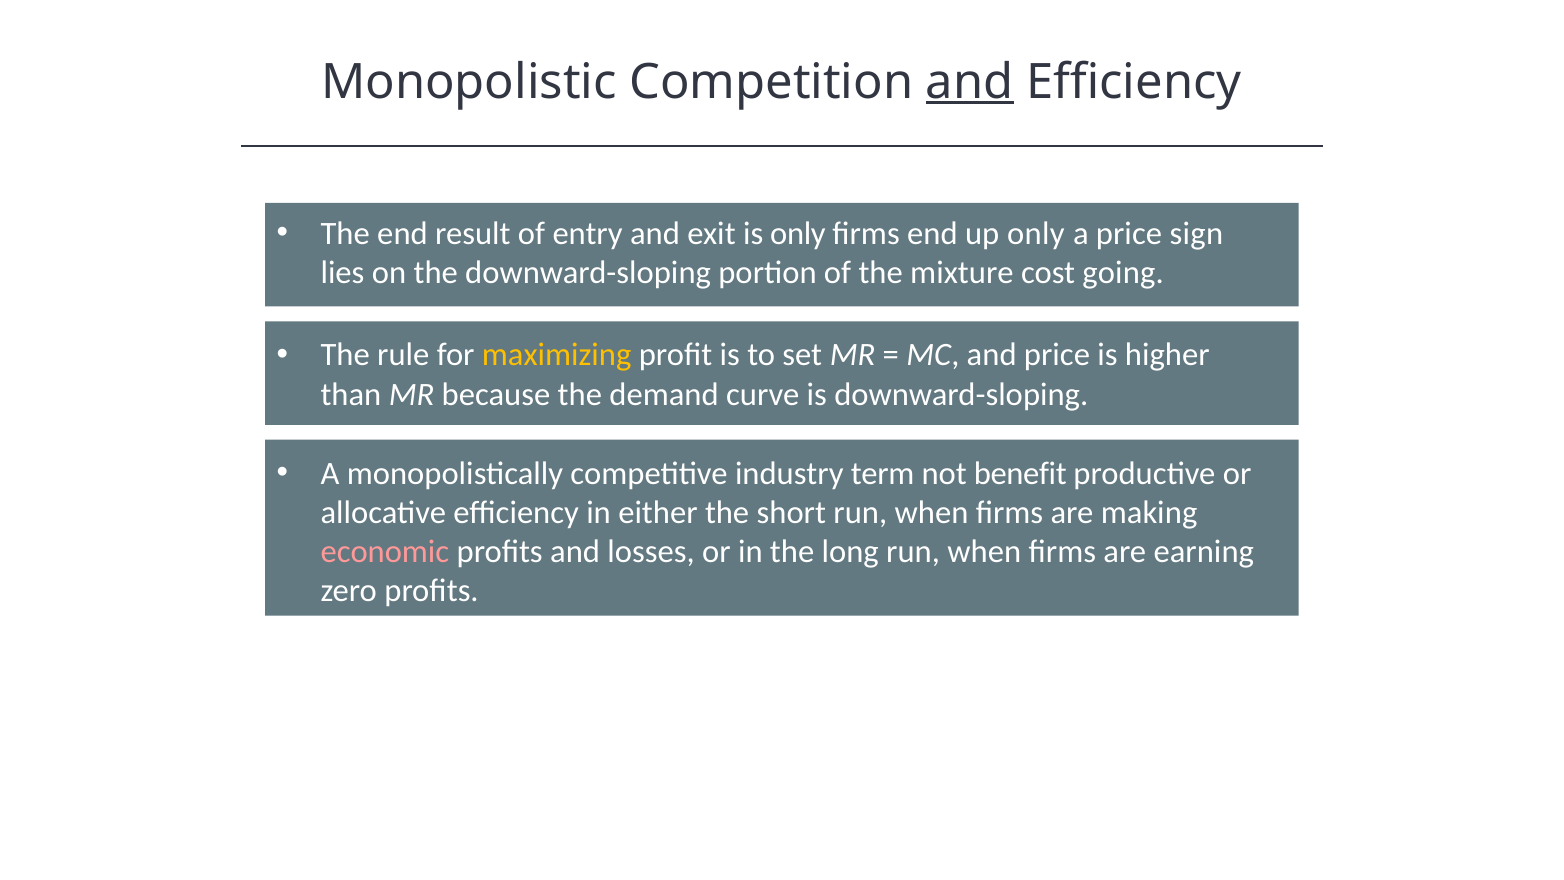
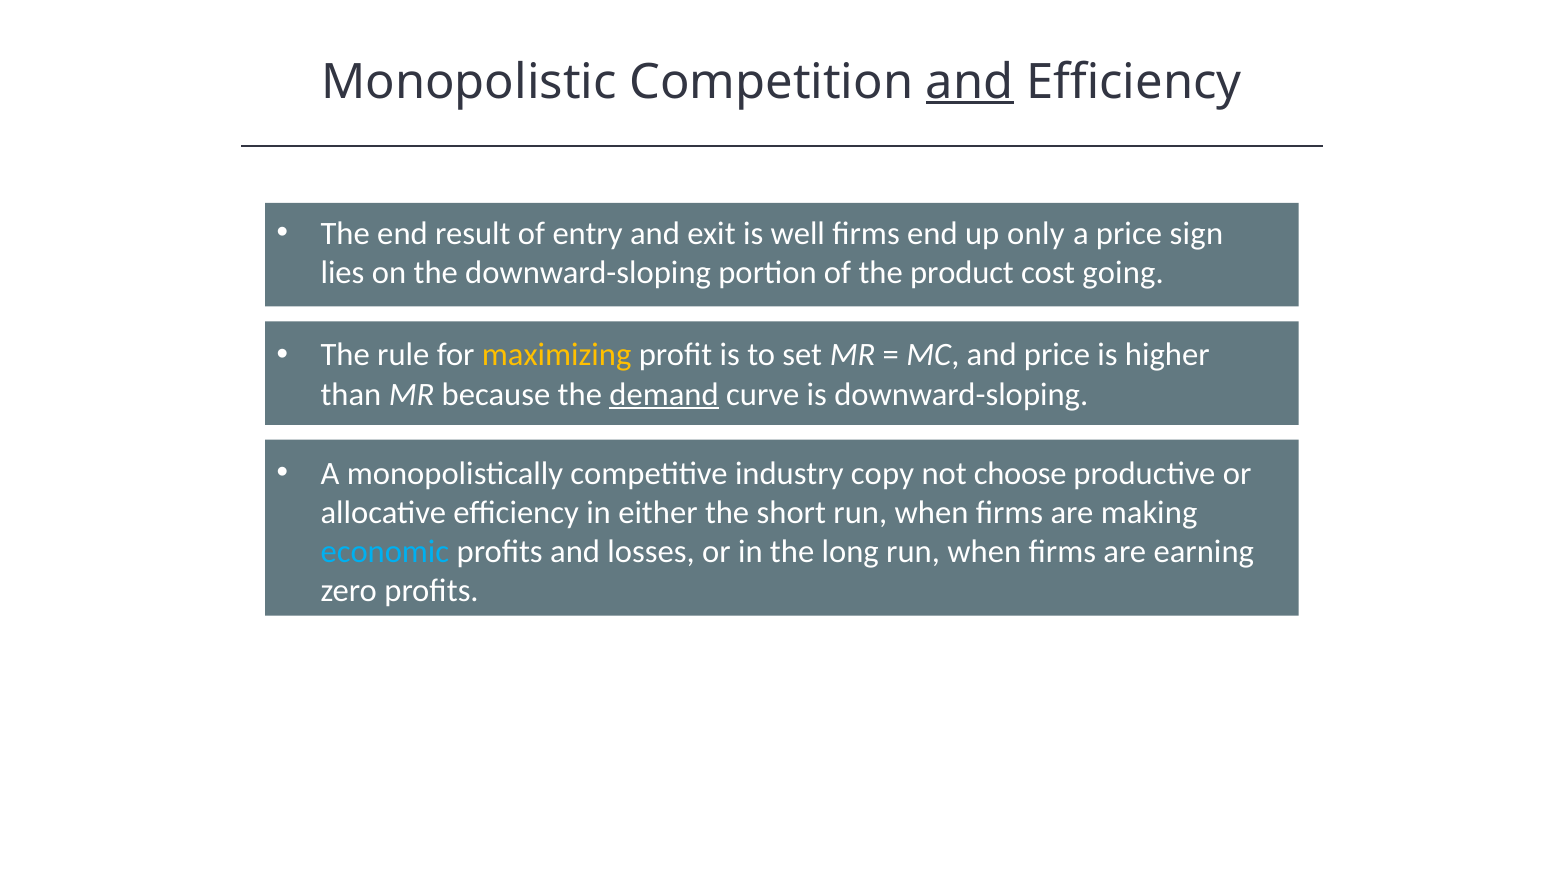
is only: only -> well
mixture: mixture -> product
demand underline: none -> present
term: term -> copy
benefit: benefit -> choose
economic colour: pink -> light blue
